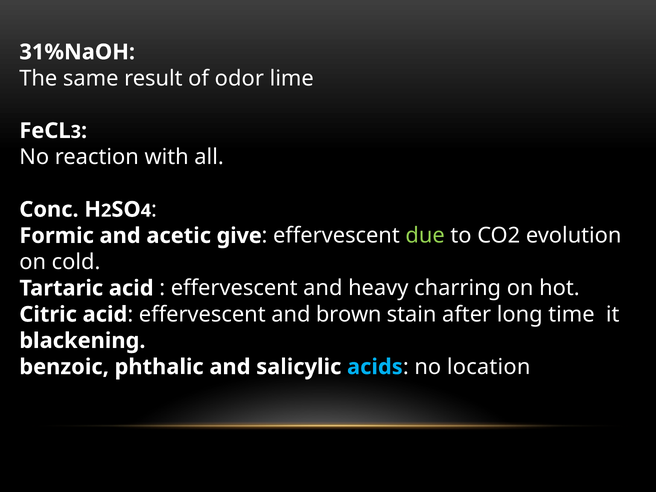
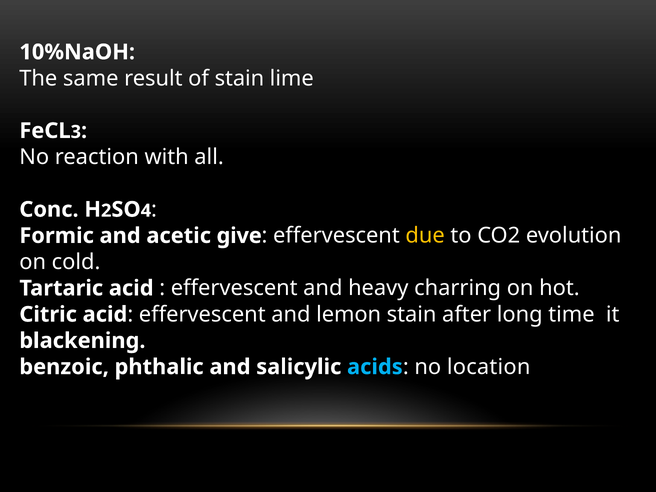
31%NaOH: 31%NaOH -> 10%NaOH
of odor: odor -> stain
due colour: light green -> yellow
brown: brown -> lemon
